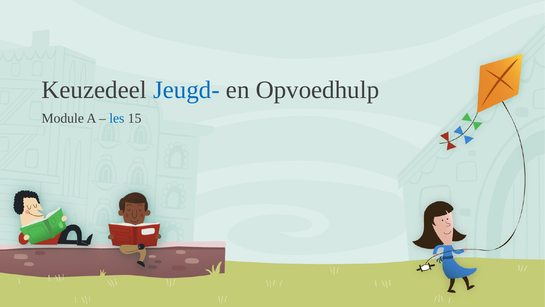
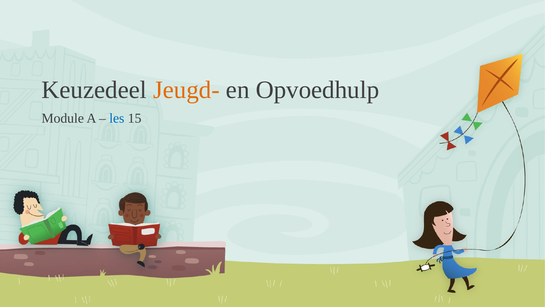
Jeugd- colour: blue -> orange
